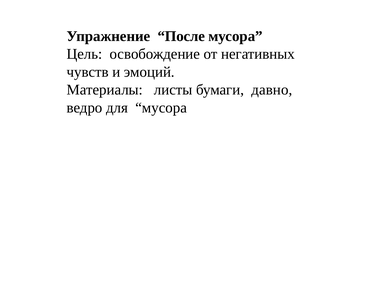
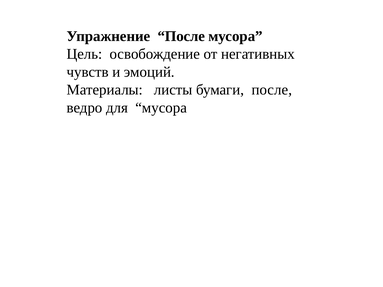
бумаги давно: давно -> после
